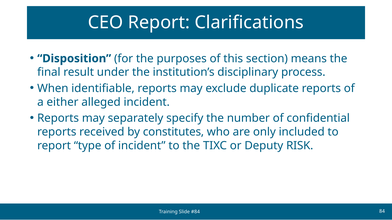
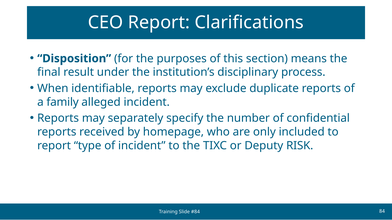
either: either -> family
constitutes: constitutes -> homepage
